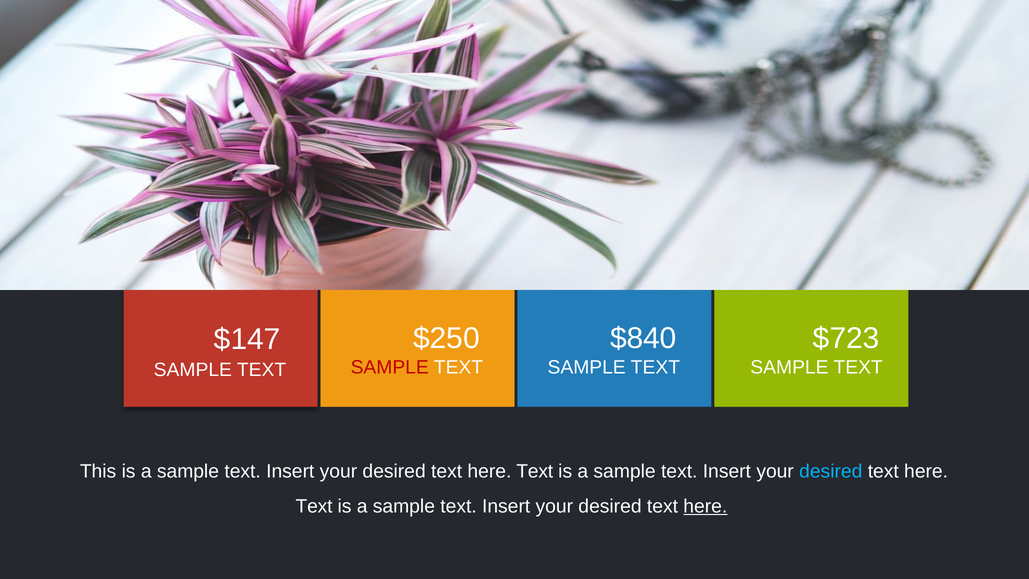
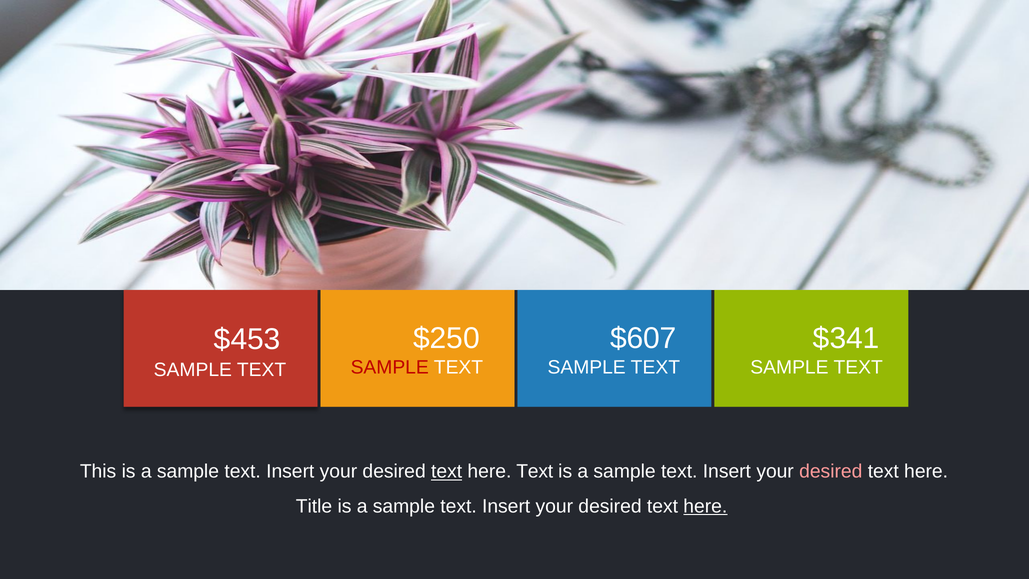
$840: $840 -> $607
$723: $723 -> $341
$147: $147 -> $453
text at (447, 471) underline: none -> present
desired at (831, 471) colour: light blue -> pink
Text at (314, 506): Text -> Title
